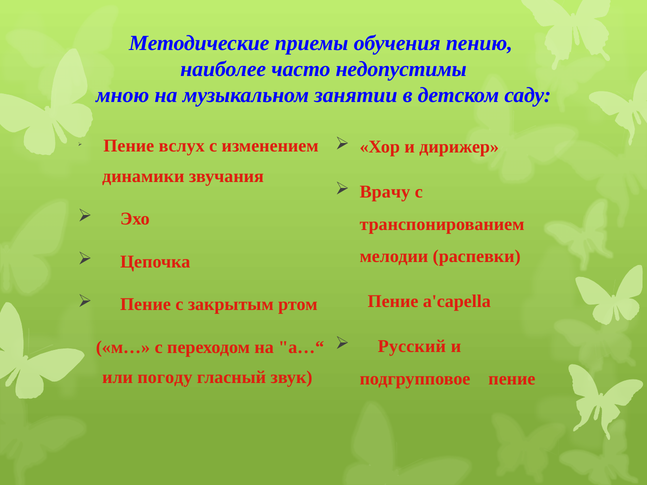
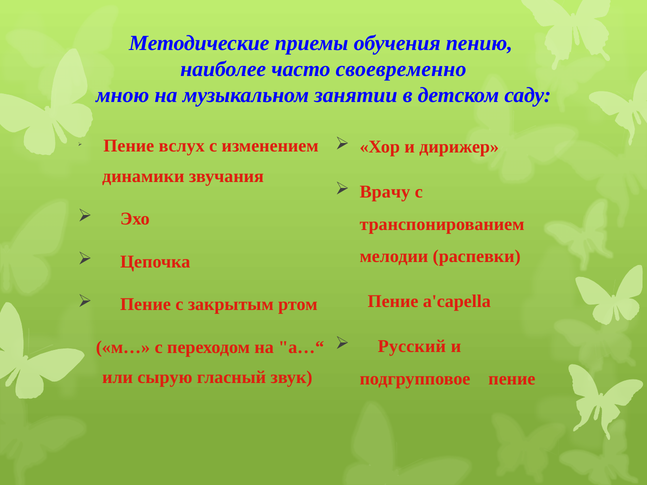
недопустимы: недопустимы -> своевременно
погоду: погоду -> сырую
